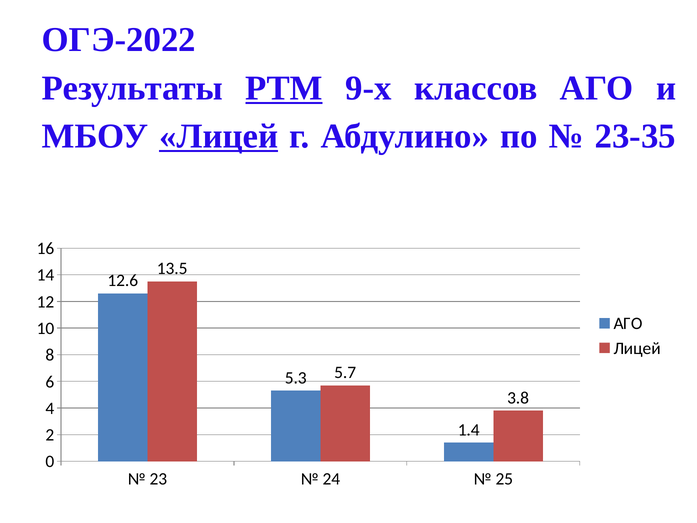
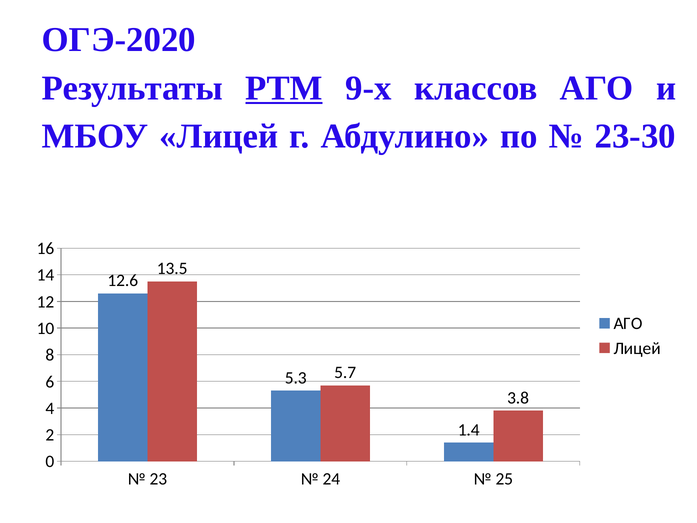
ОГЭ-2022: ОГЭ-2022 -> ОГЭ-2020
Лицей at (219, 136) underline: present -> none
23-35: 23-35 -> 23-30
